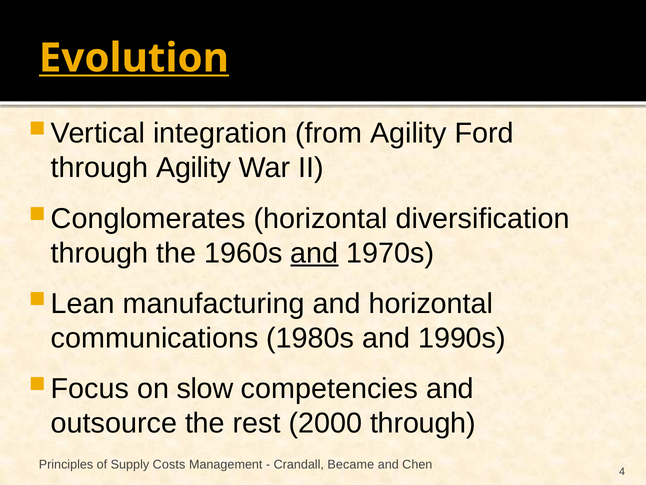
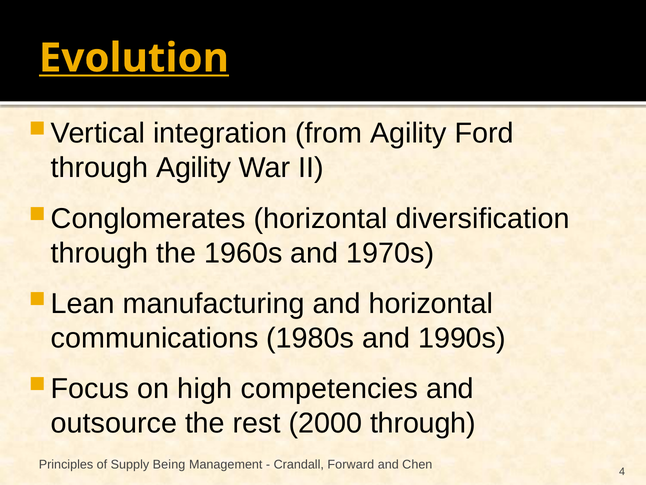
and at (314, 253) underline: present -> none
slow: slow -> high
Costs: Costs -> Being
Became: Became -> Forward
